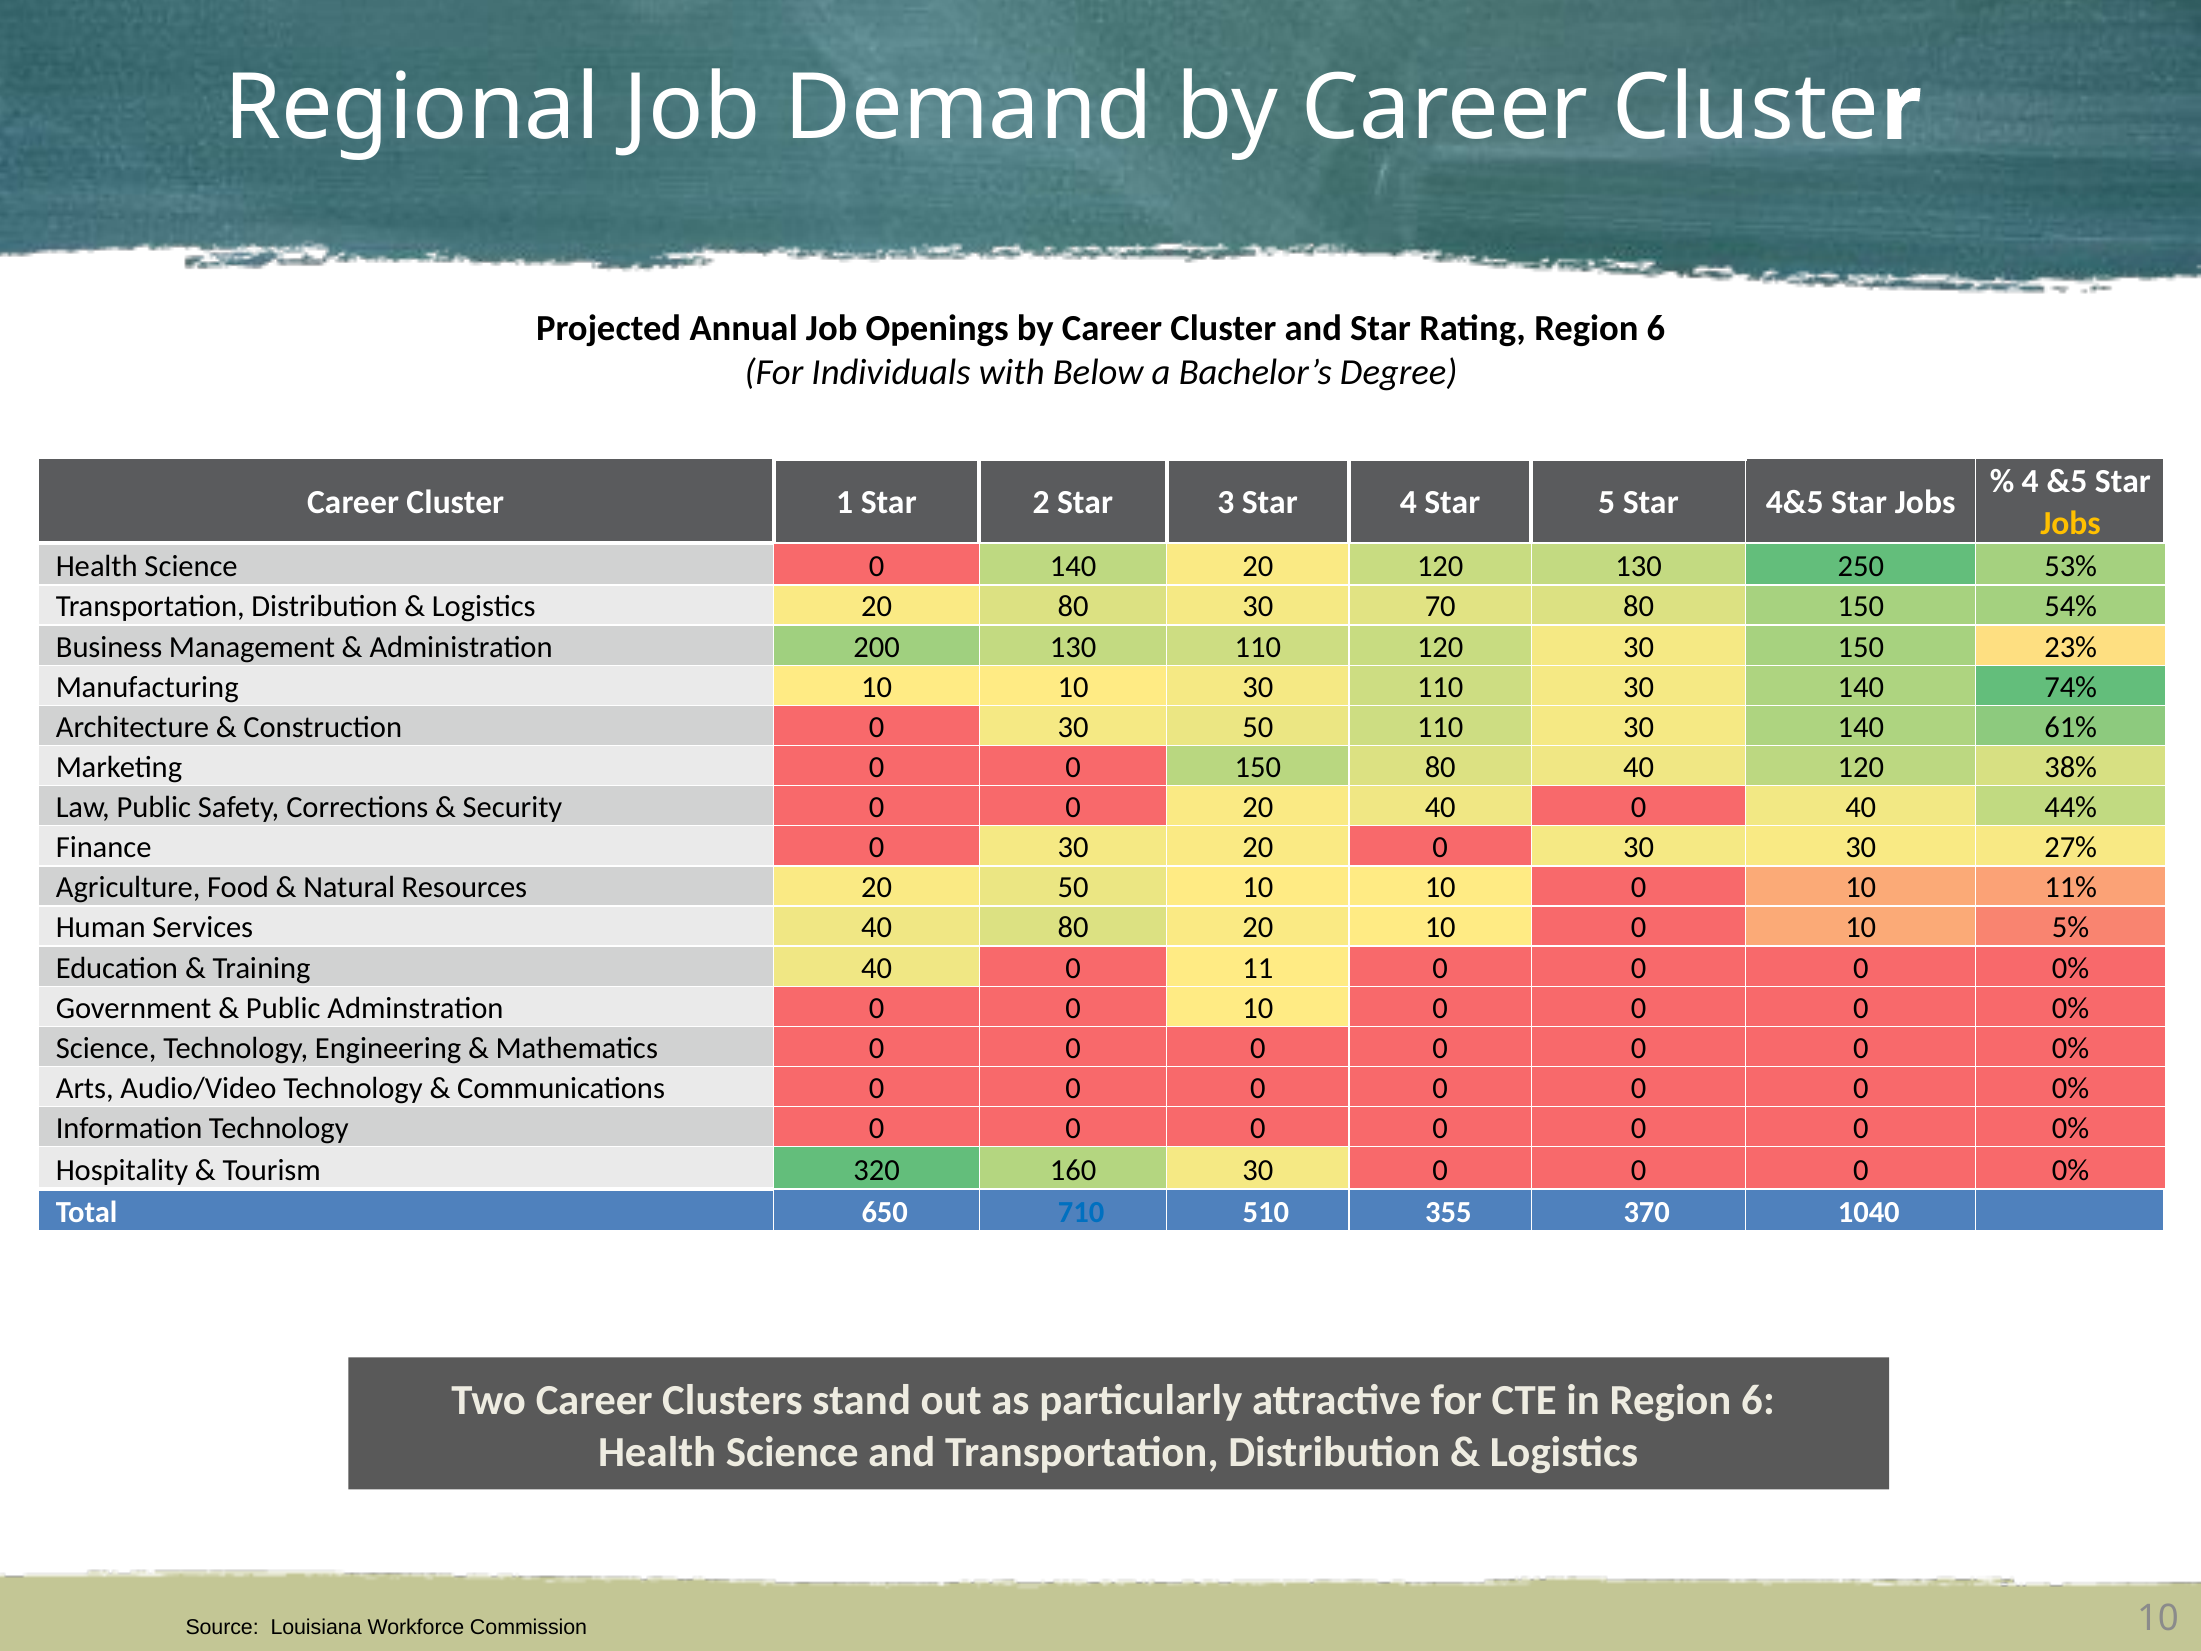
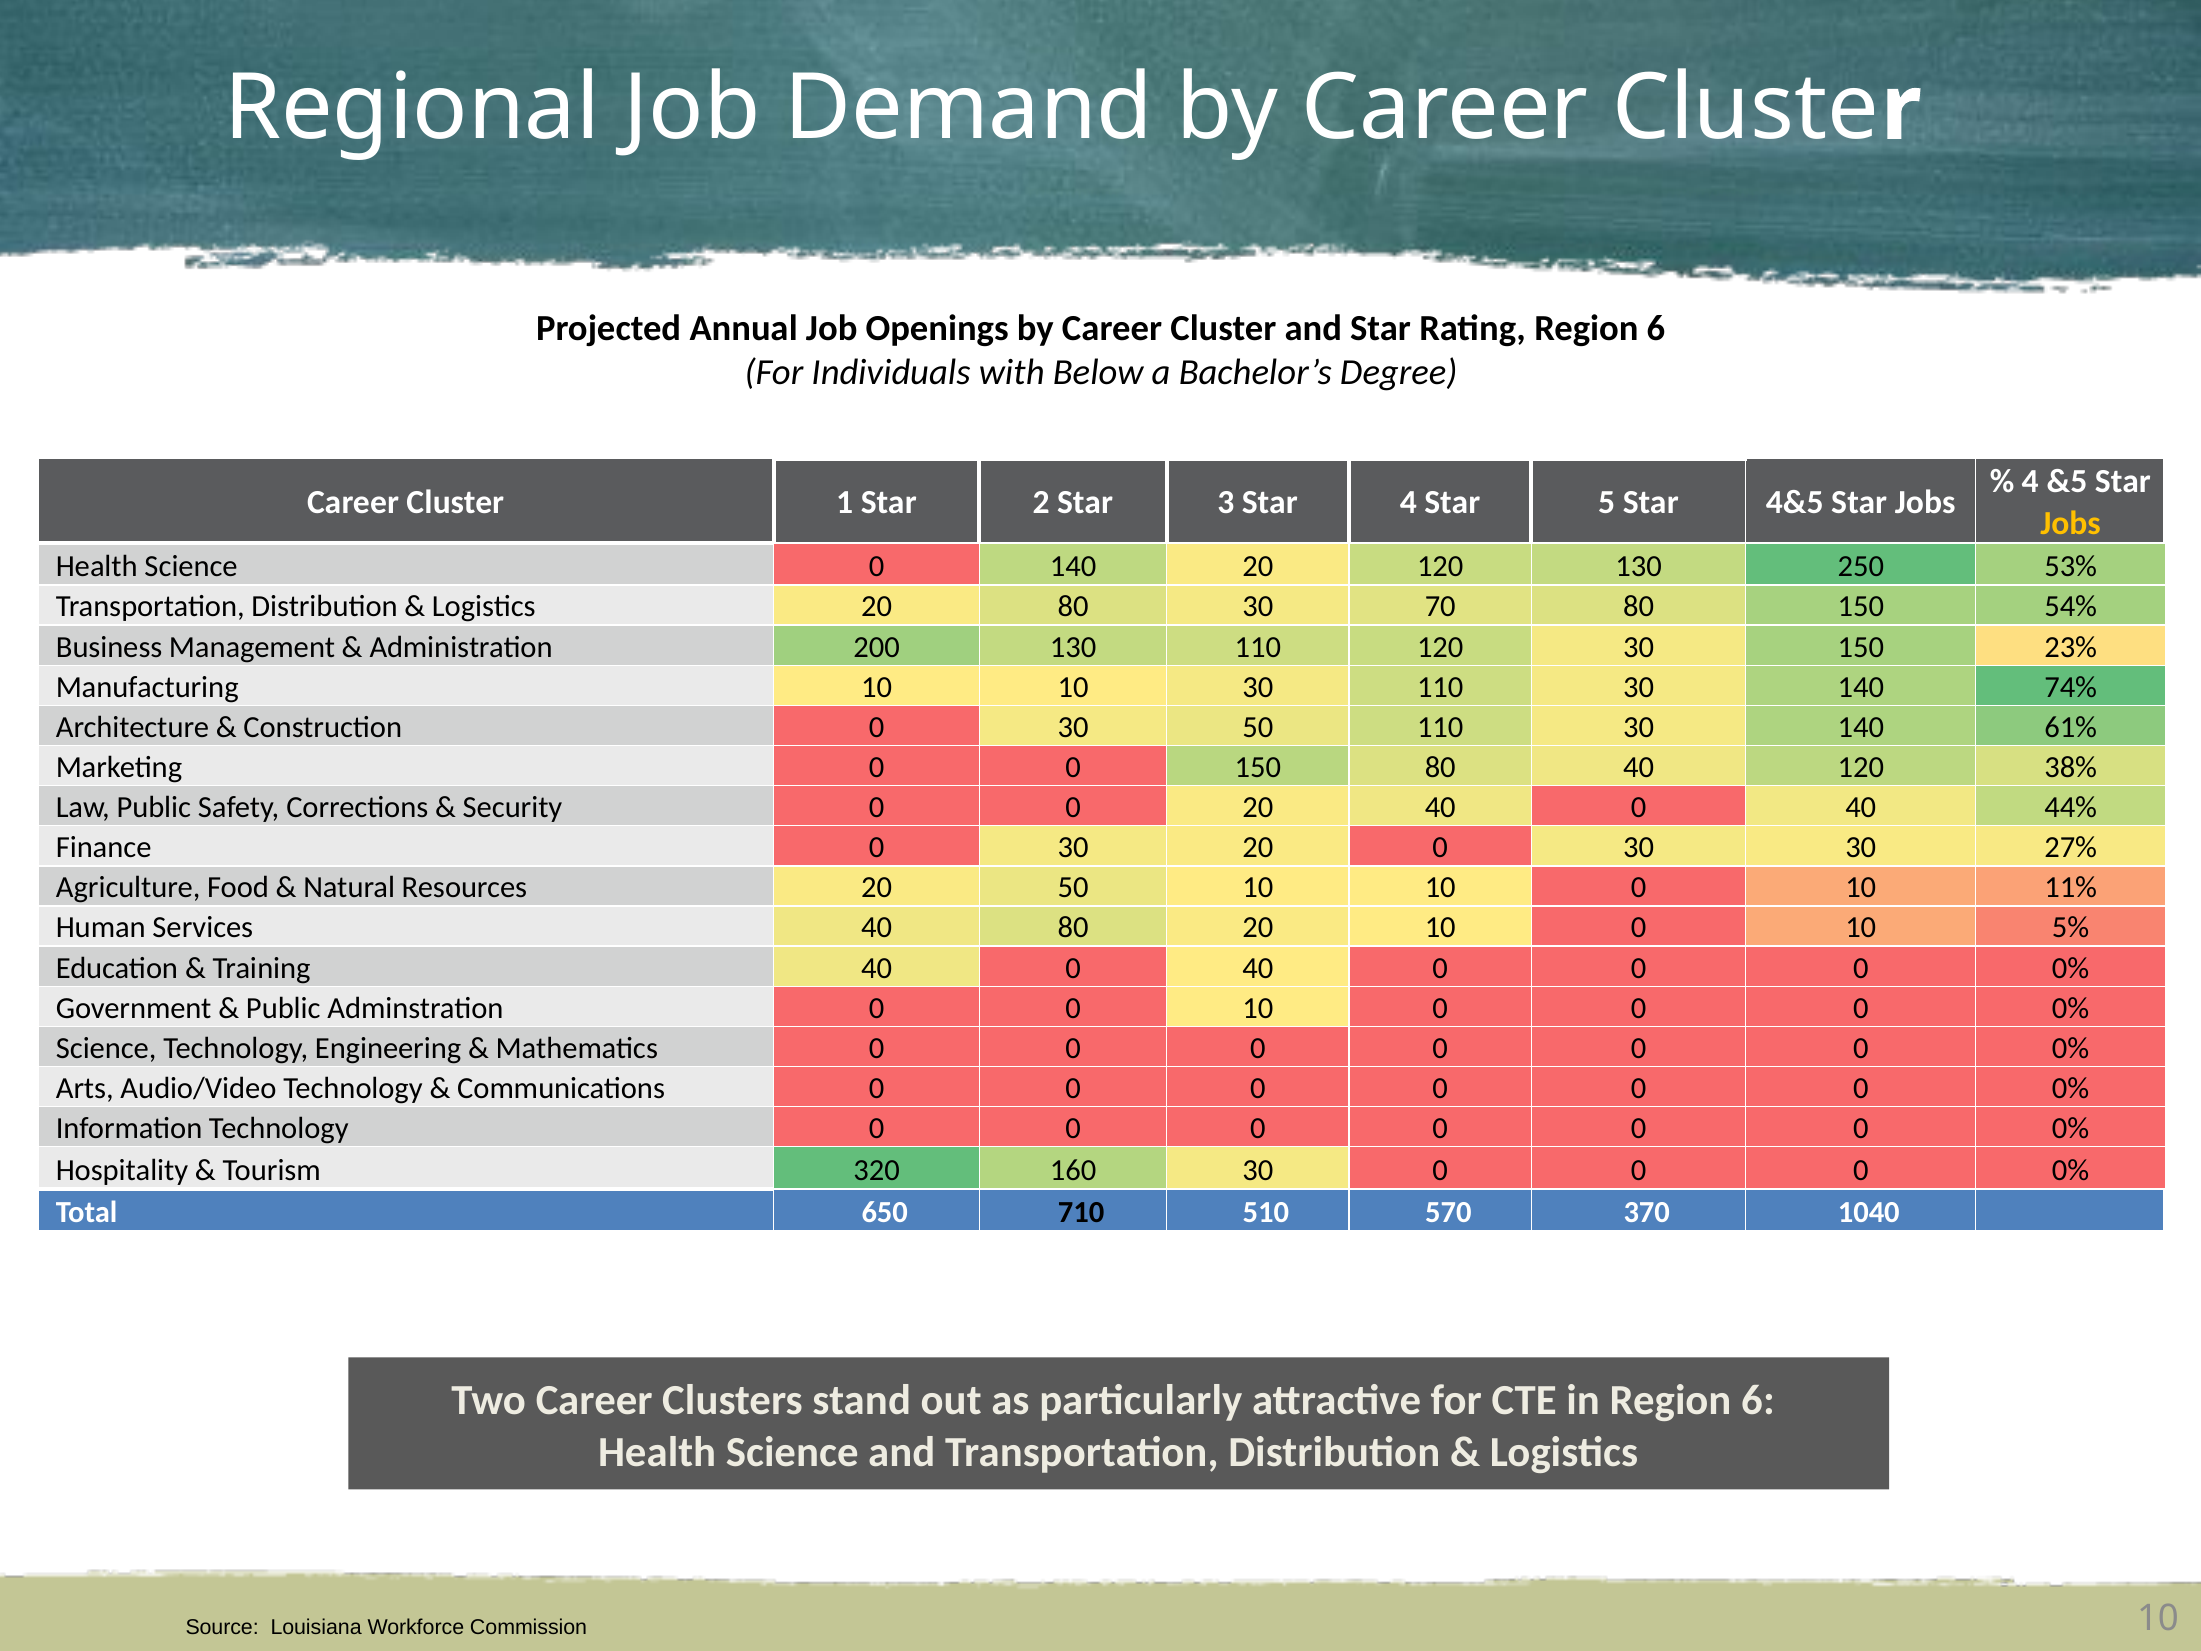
Training 40 0 11: 11 -> 40
710 colour: blue -> black
355: 355 -> 570
